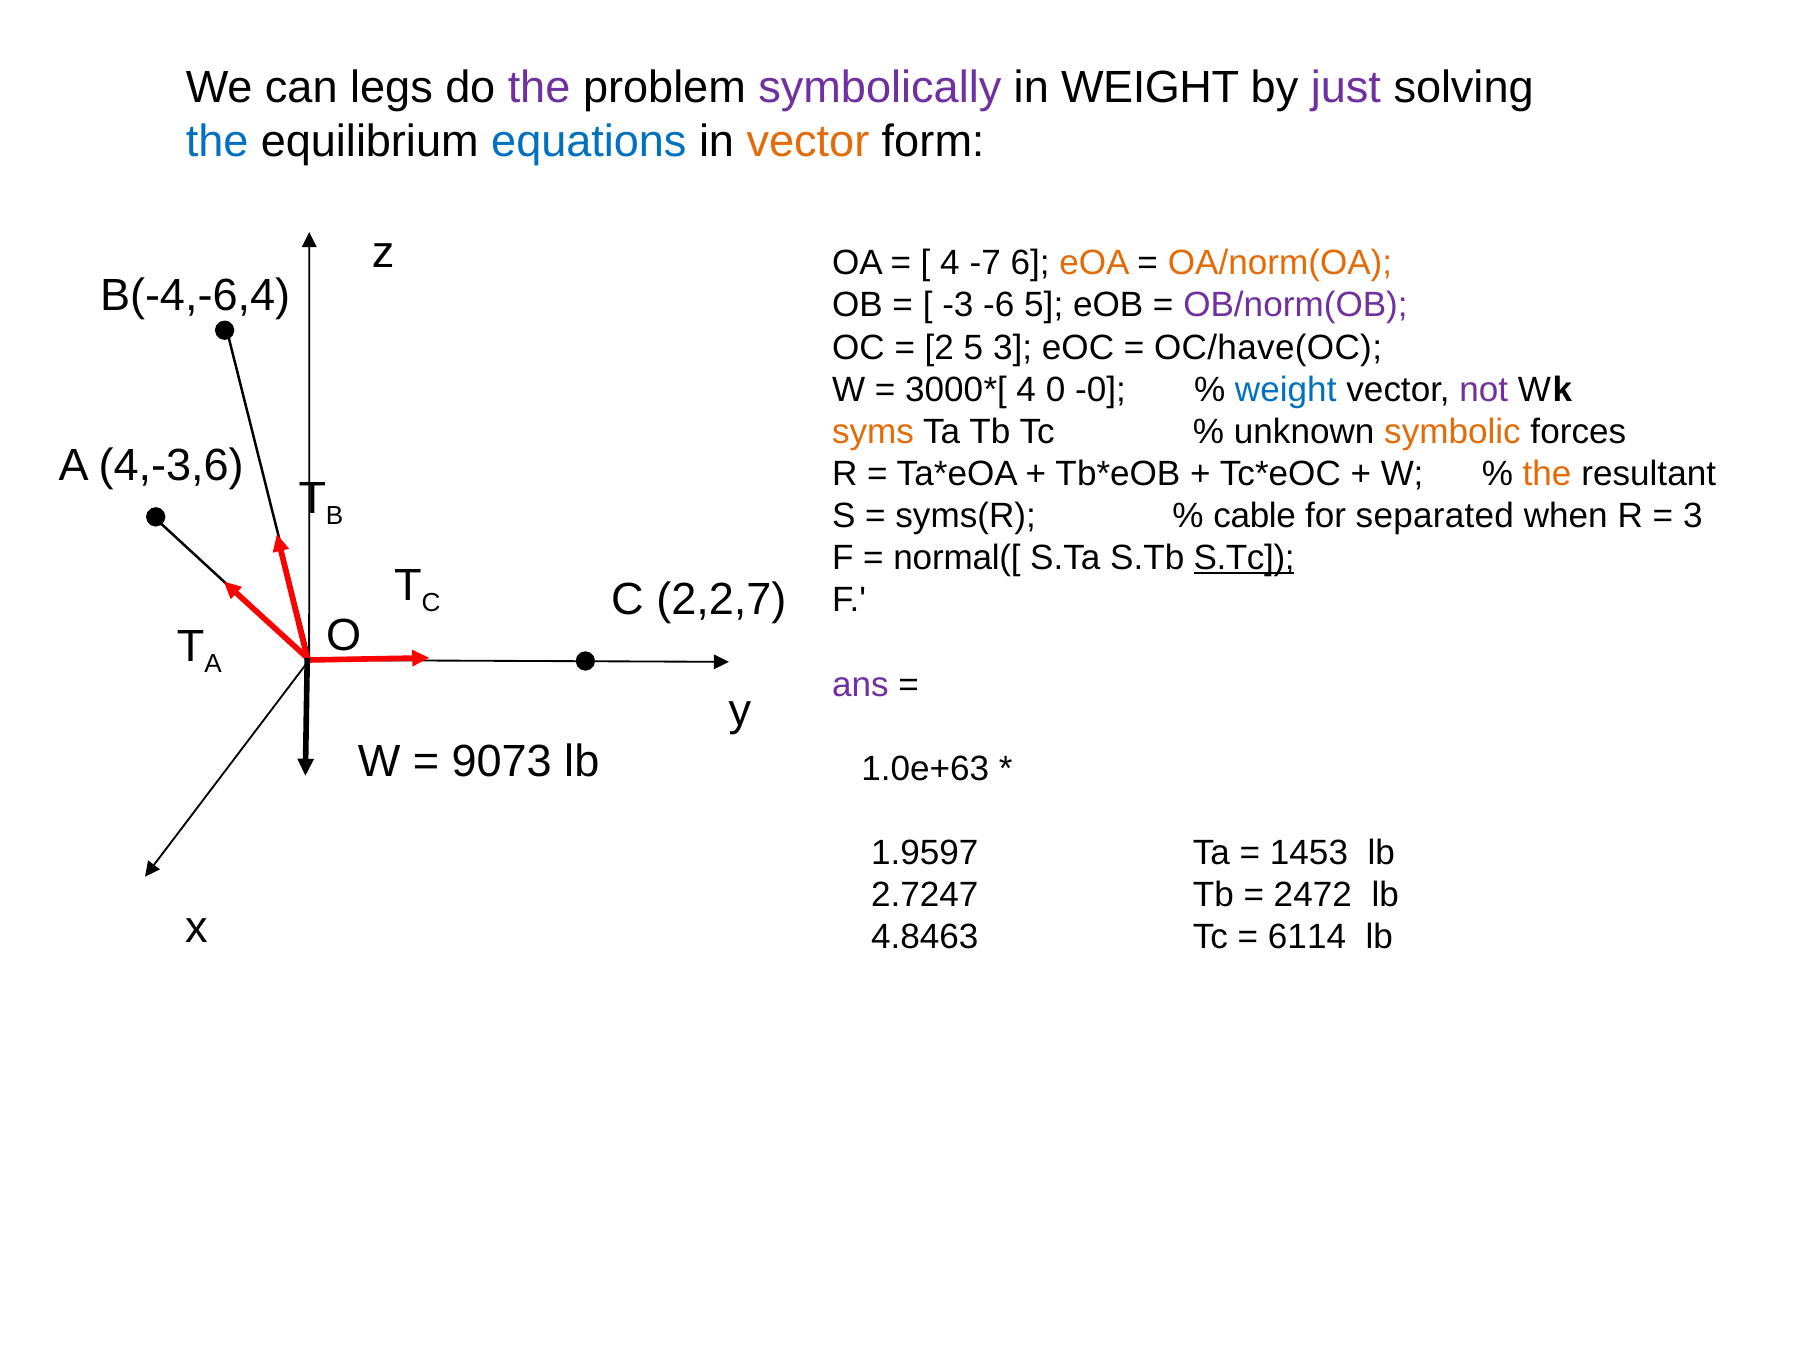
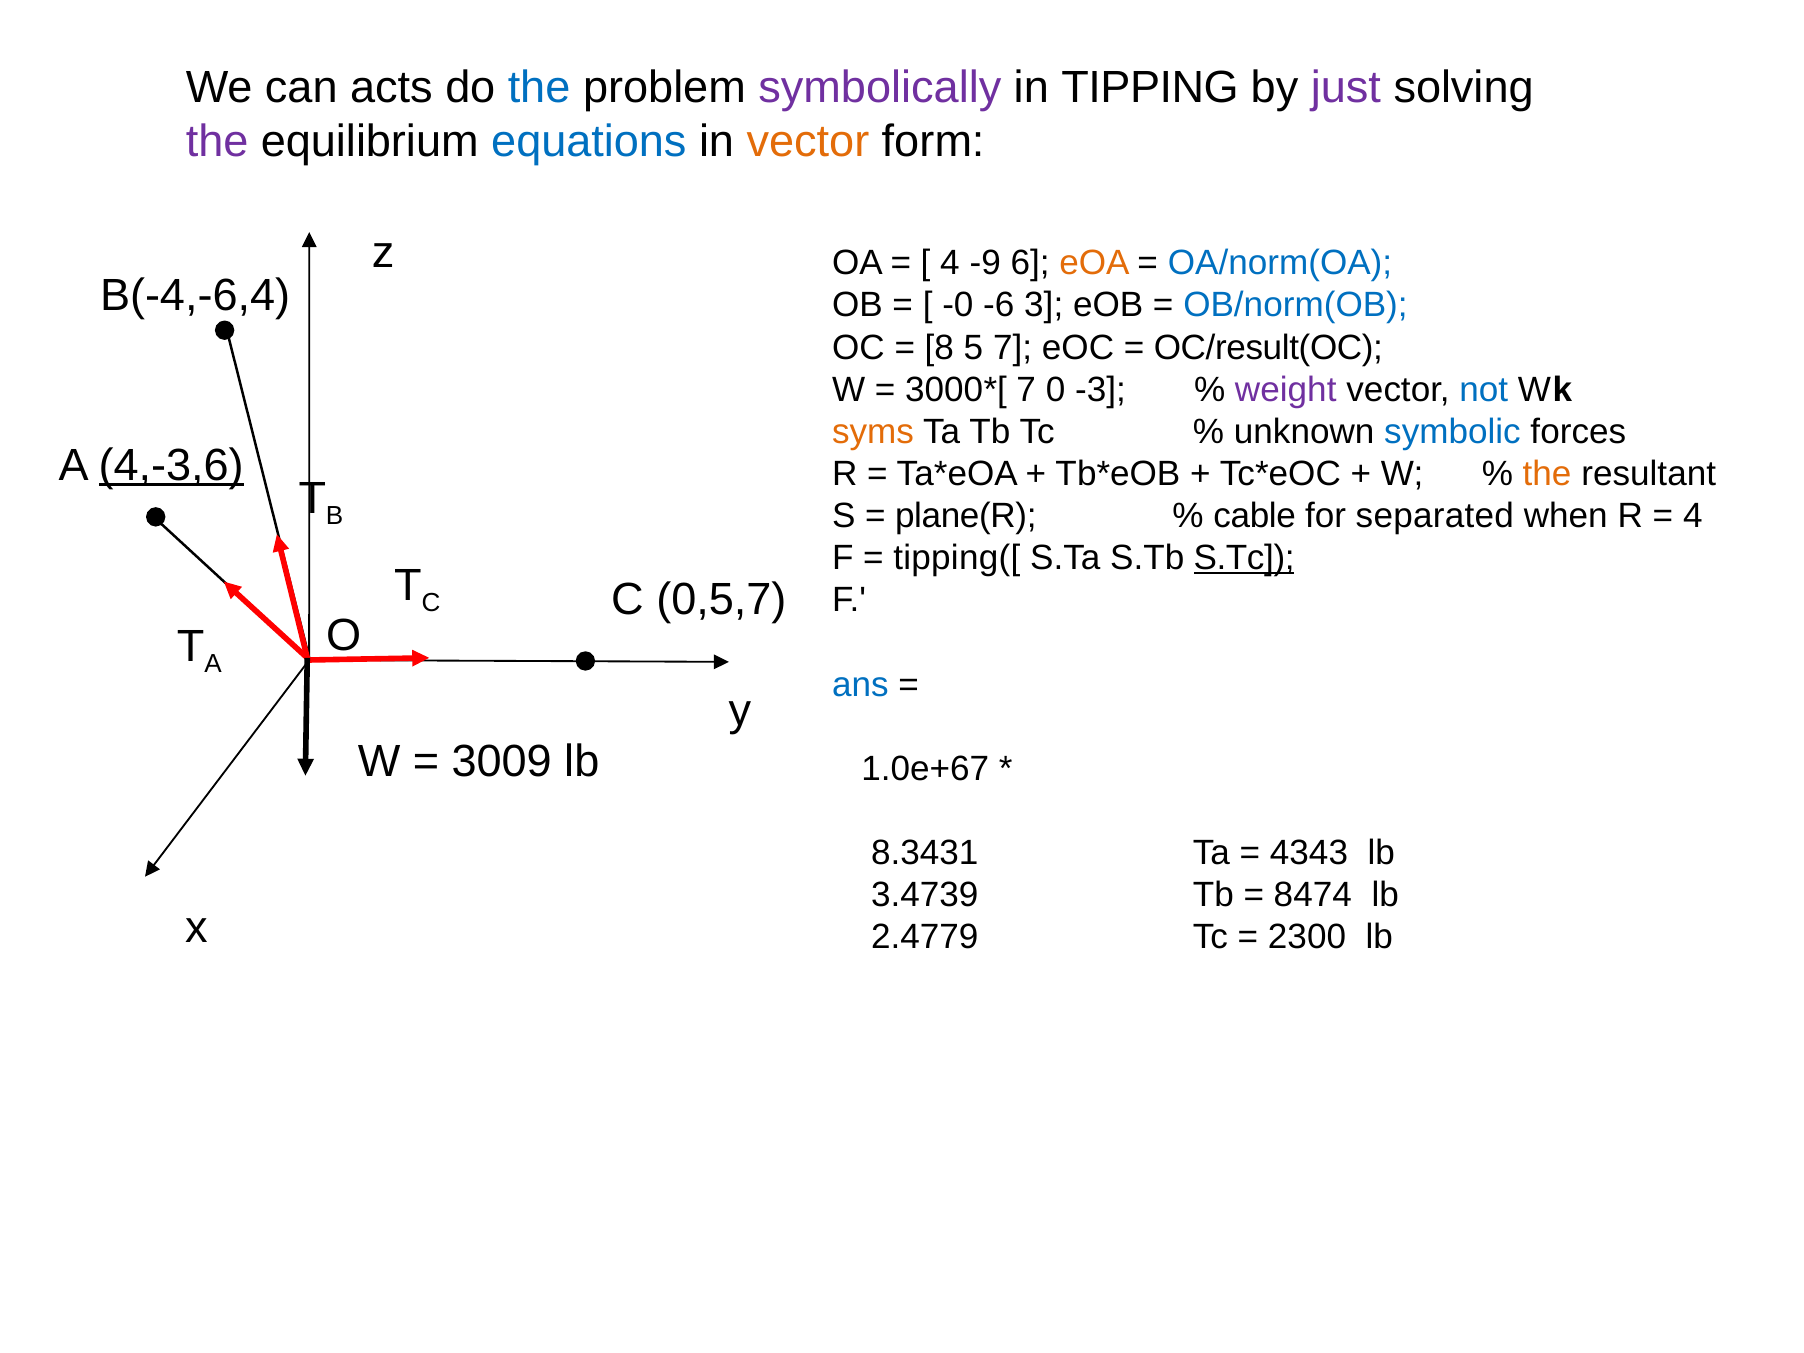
legs: legs -> acts
the at (539, 87) colour: purple -> blue
in WEIGHT: WEIGHT -> TIPPING
the at (217, 142) colour: blue -> purple
-7: -7 -> -9
OA/norm(OA colour: orange -> blue
-3: -3 -> -0
-6 5: 5 -> 3
OB/norm(OB colour: purple -> blue
2: 2 -> 8
5 3: 3 -> 7
OC/have(OC: OC/have(OC -> OC/result(OC
4 at (1026, 390): 4 -> 7
-0: -0 -> -3
weight at (1286, 390) colour: blue -> purple
not colour: purple -> blue
symbolic colour: orange -> blue
4,-3,6 underline: none -> present
syms(R: syms(R -> plane(R
3 at (1693, 516): 3 -> 4
normal([: normal([ -> tipping([
2,2,7: 2,2,7 -> 0,5,7
ans colour: purple -> blue
9073: 9073 -> 3009
1.0e+63: 1.0e+63 -> 1.0e+67
1.9597: 1.9597 -> 8.3431
1453: 1453 -> 4343
2.7247: 2.7247 -> 3.4739
2472: 2472 -> 8474
4.8463: 4.8463 -> 2.4779
6114: 6114 -> 2300
